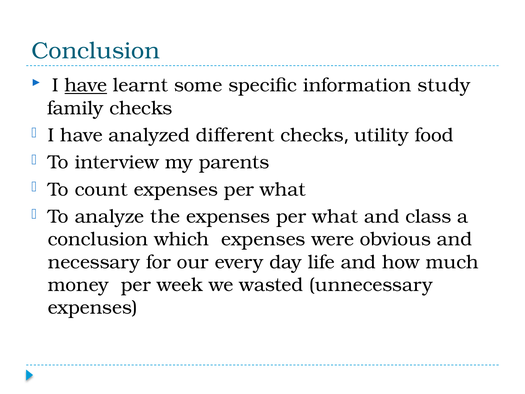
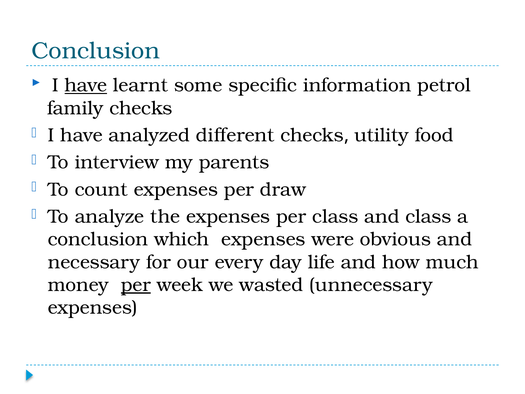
study: study -> petrol
count expenses per what: what -> draw
the expenses per what: what -> class
per at (136, 285) underline: none -> present
